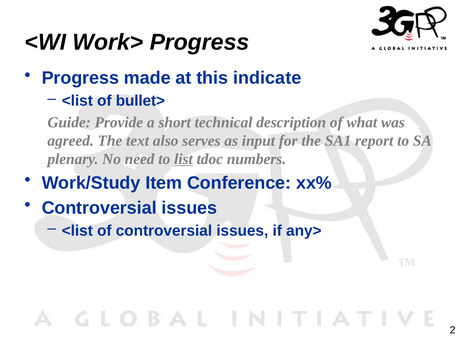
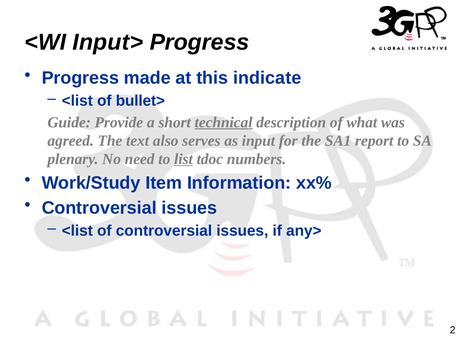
Work>: Work> -> Input>
technical underline: none -> present
Conference: Conference -> Information
